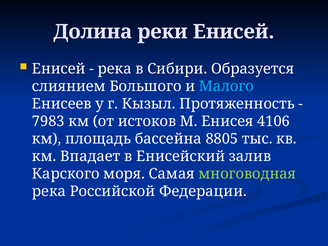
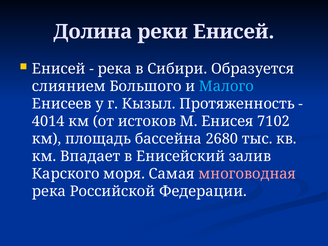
7983: 7983 -> 4014
4106: 4106 -> 7102
8805: 8805 -> 2680
многоводная colour: light green -> pink
